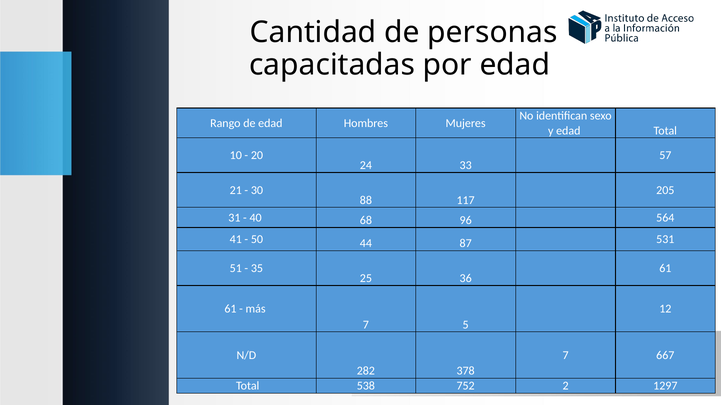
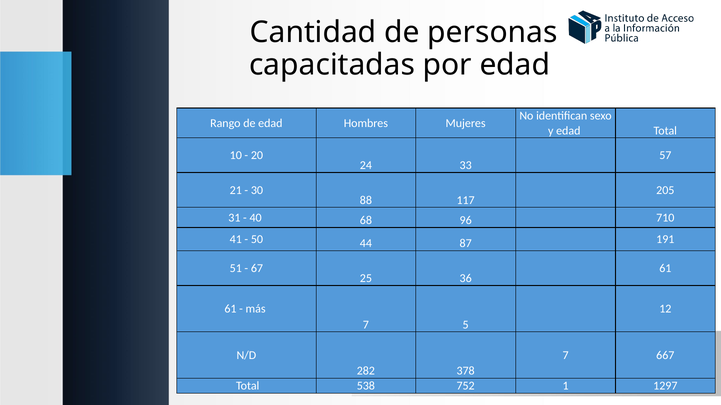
564: 564 -> 710
531: 531 -> 191
35: 35 -> 67
2: 2 -> 1
